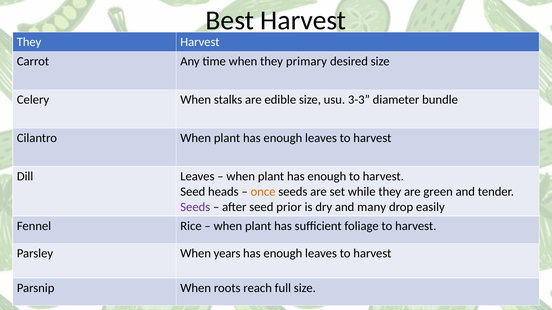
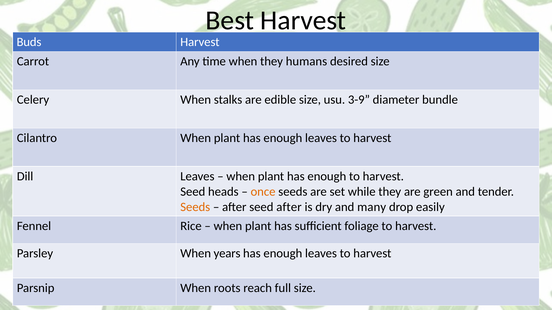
They at (29, 42): They -> Buds
primary: primary -> humans
3-3: 3-3 -> 3-9
Seeds at (195, 207) colour: purple -> orange
seed prior: prior -> after
